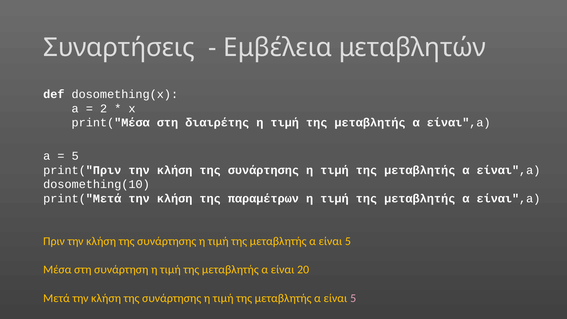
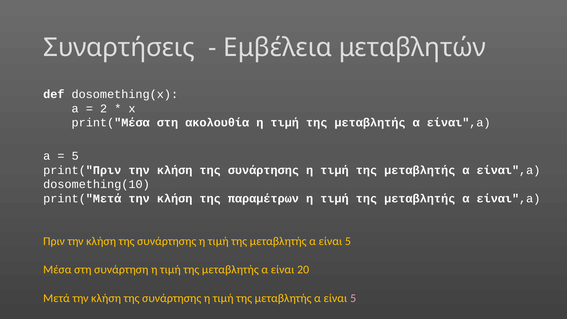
διαιρέτης: διαιρέτης -> ακολουθία
